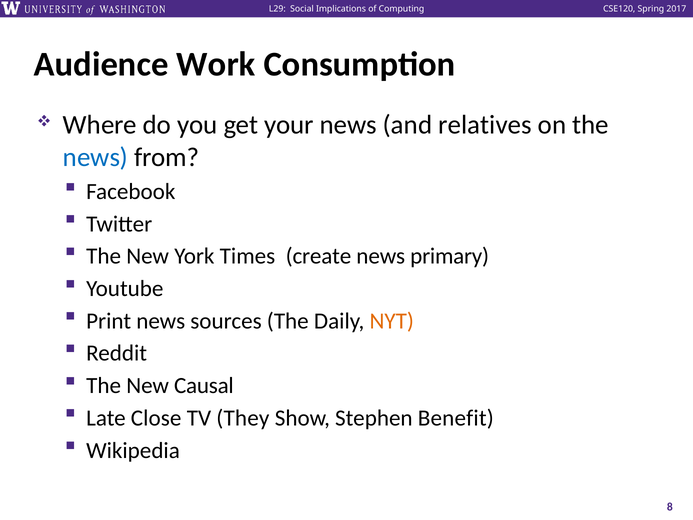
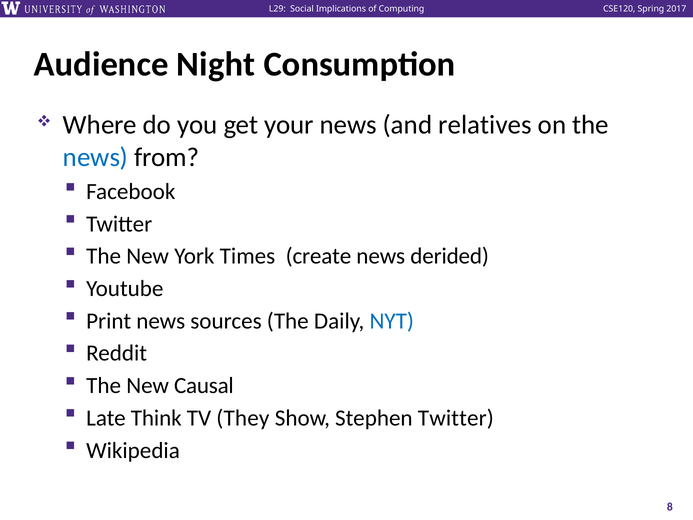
Work: Work -> Night
primary: primary -> derided
NYT colour: orange -> blue
Close: Close -> Think
Stephen Benefit: Benefit -> Twitter
